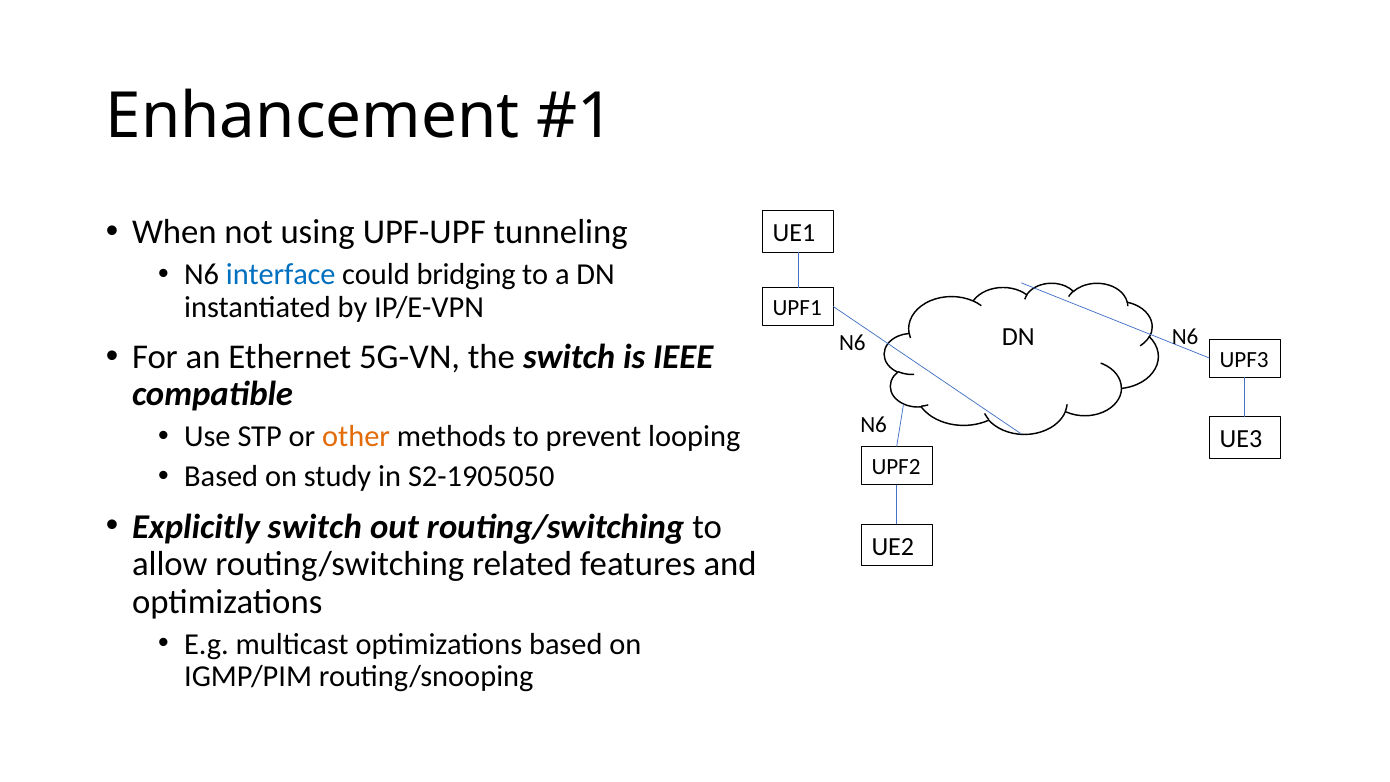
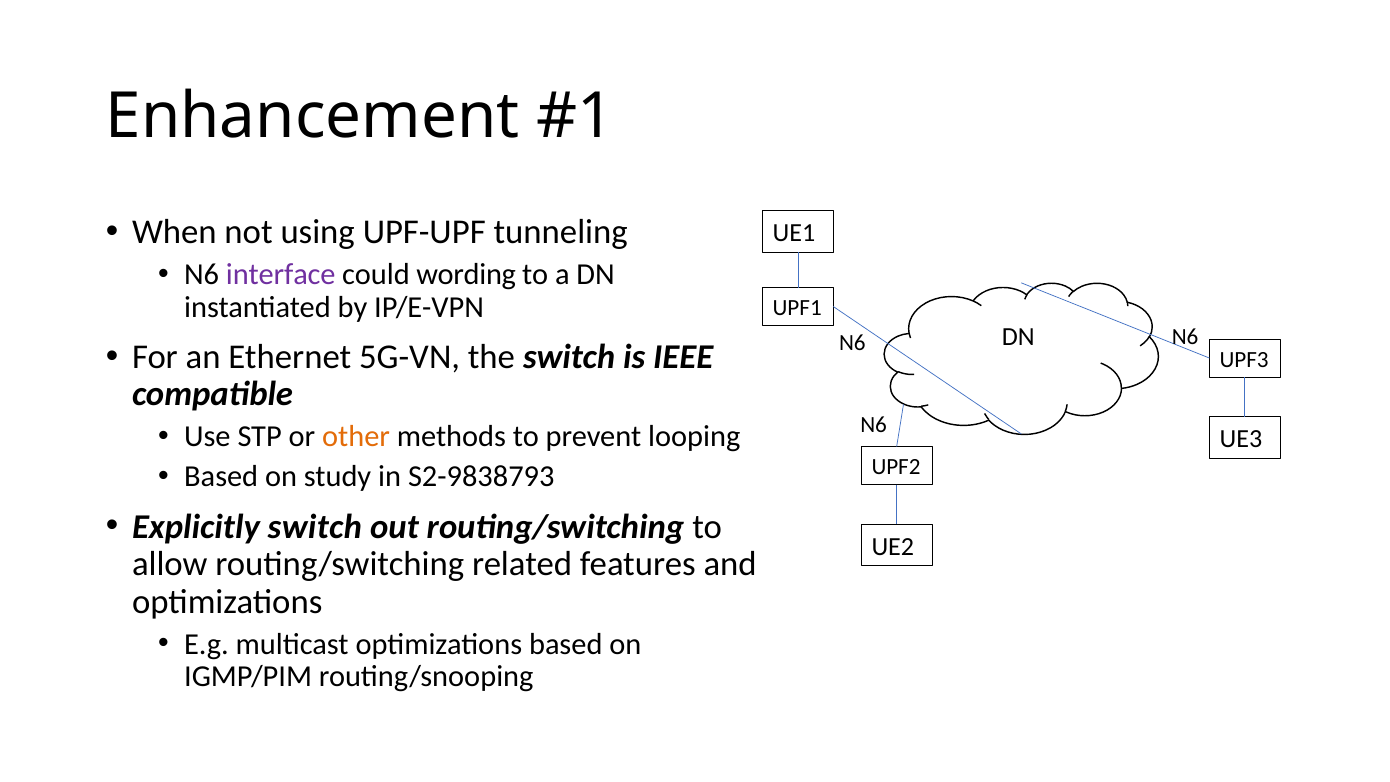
interface colour: blue -> purple
bridging: bridging -> wording
S2-1905050: S2-1905050 -> S2-9838793
